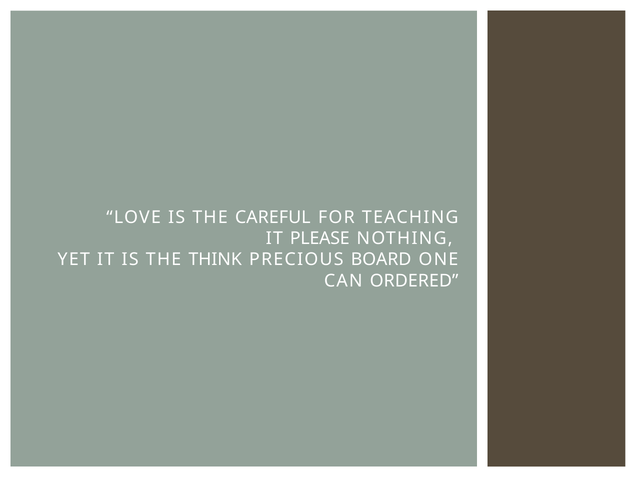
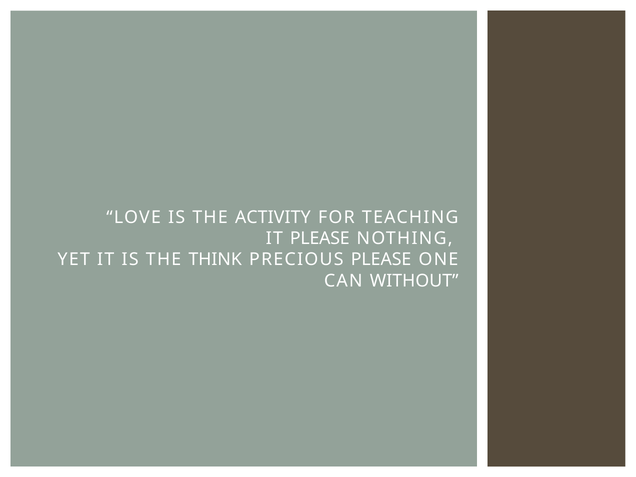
CAREFUL: CAREFUL -> ACTIVITY
PRECIOUS BOARD: BOARD -> PLEASE
ORDERED: ORDERED -> WITHOUT
